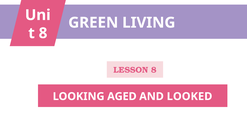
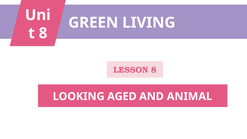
LOOKED: LOOKED -> ANIMAL
